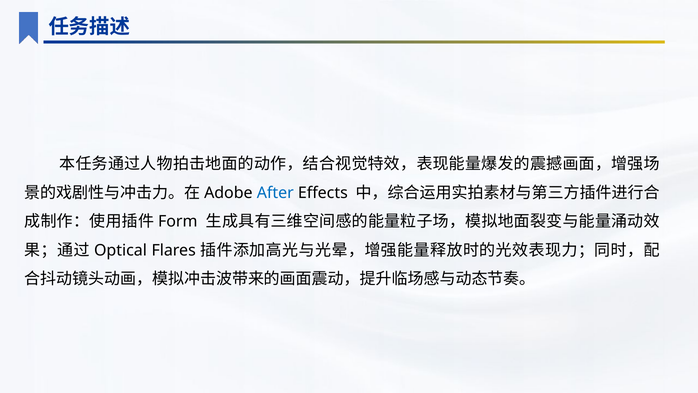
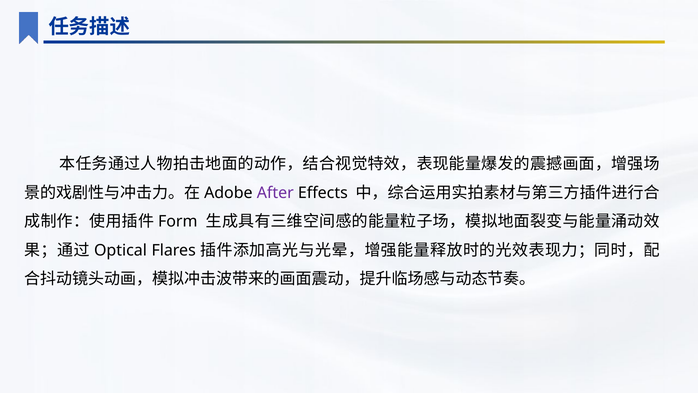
After colour: blue -> purple
